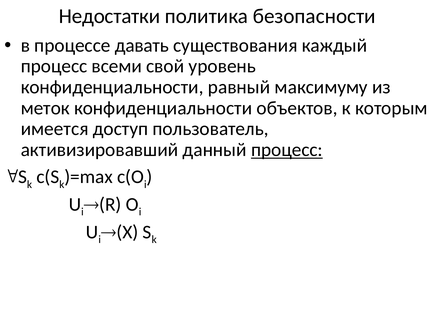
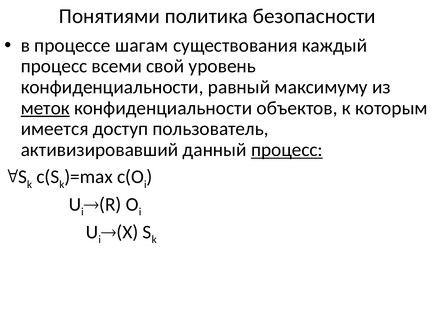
Недостатки: Недостатки -> Понятиями
давать: давать -> шагам
меток underline: none -> present
